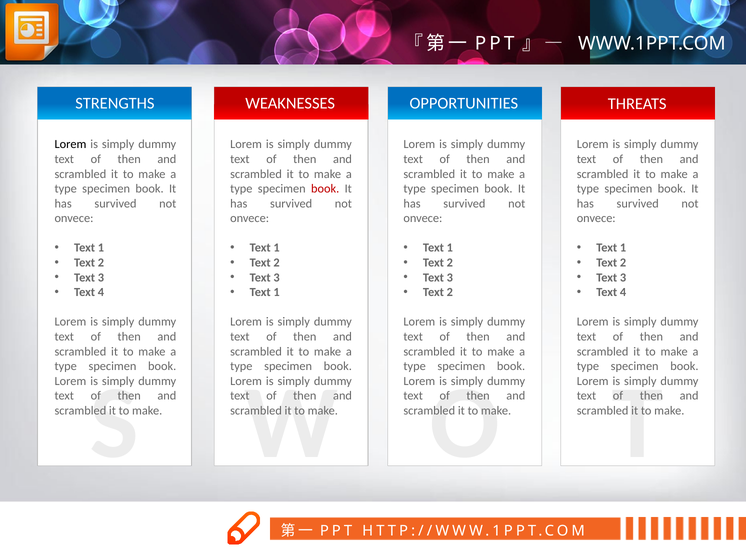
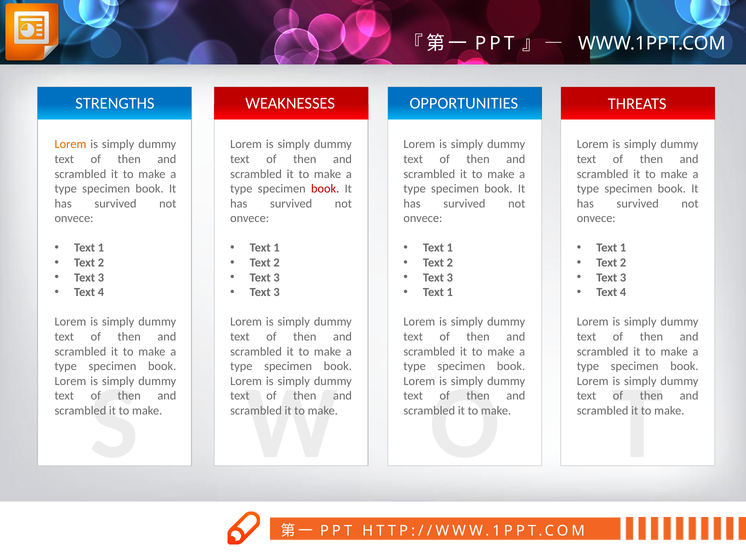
Lorem at (70, 145) colour: black -> orange
1 at (277, 293): 1 -> 3
2 at (450, 293): 2 -> 1
